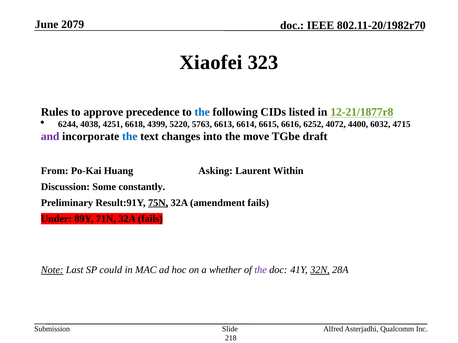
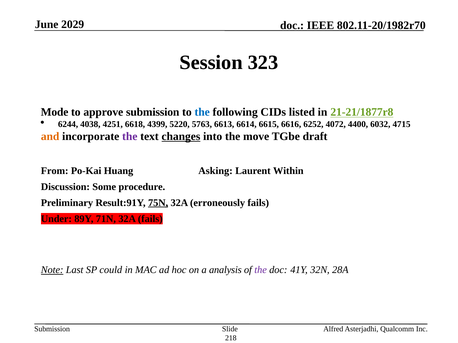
2079: 2079 -> 2029
Xiaofei: Xiaofei -> Session
Rules: Rules -> Mode
approve precedence: precedence -> submission
12-21/1877r8: 12-21/1877r8 -> 21-21/1877r8
and colour: purple -> orange
the at (130, 137) colour: blue -> purple
changes underline: none -> present
constantly: constantly -> procedure
amendment: amendment -> erroneously
whether: whether -> analysis
32N underline: present -> none
